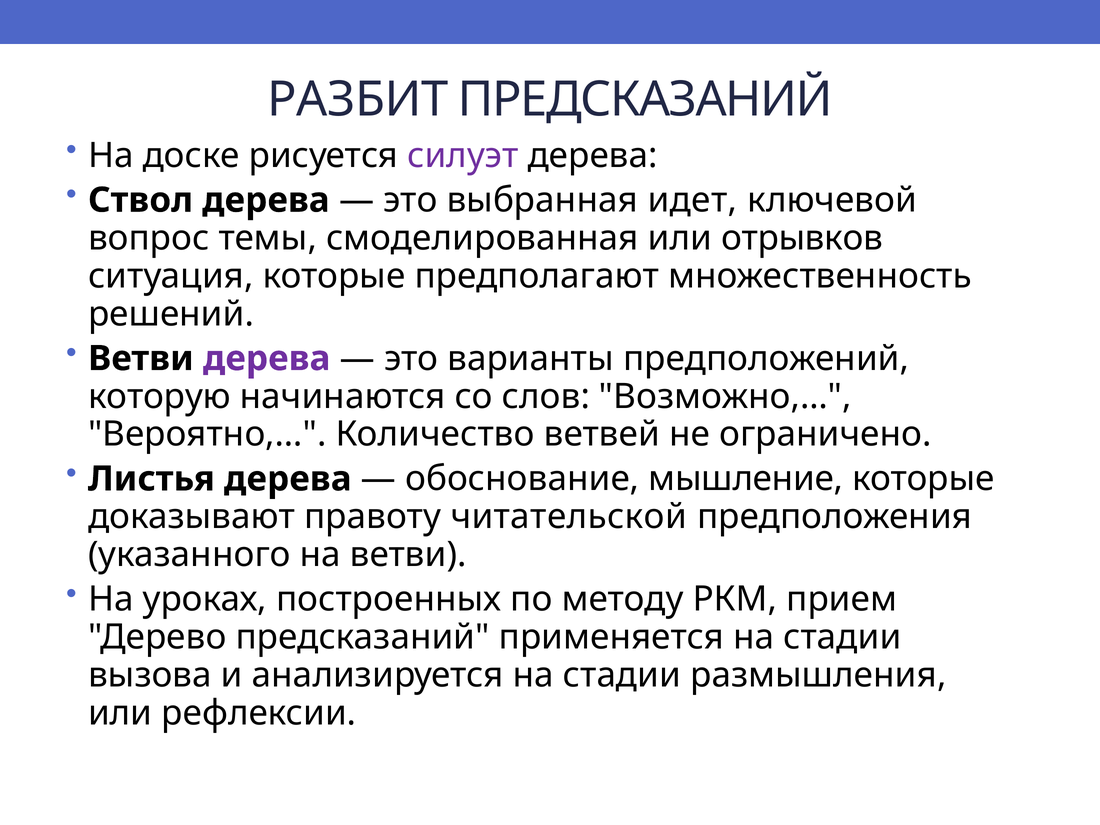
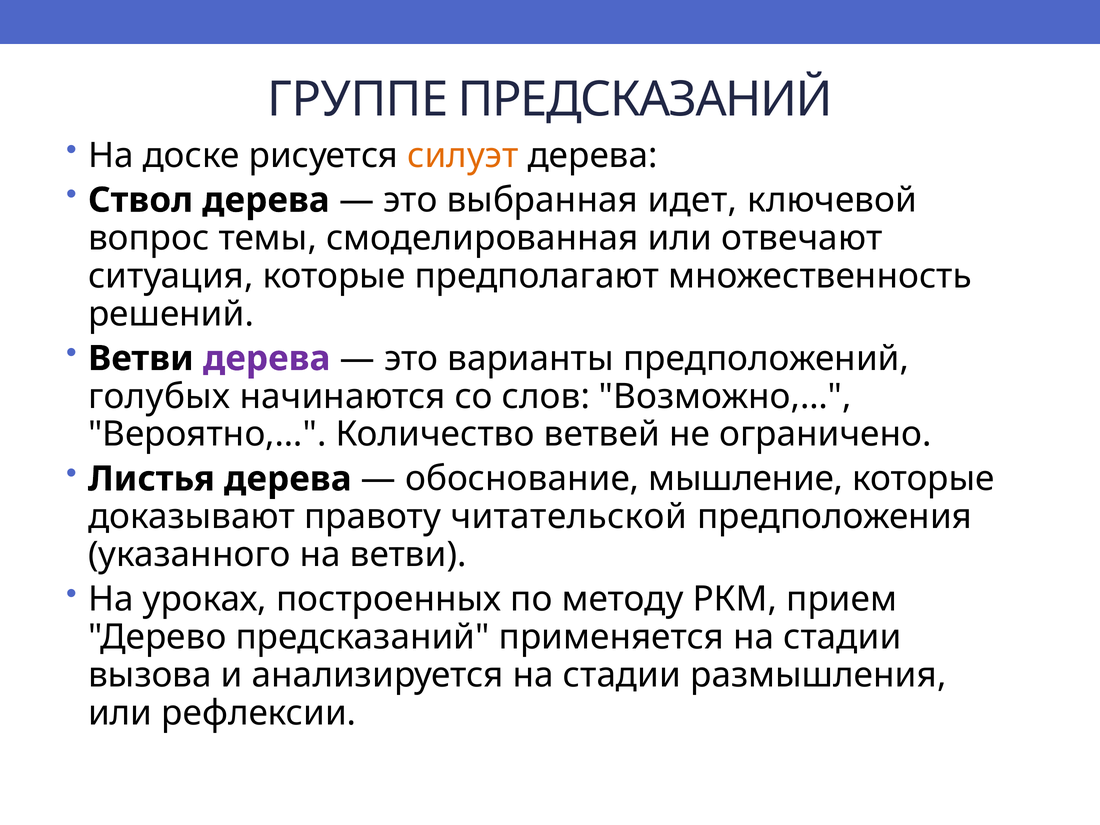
РАЗБИТ: РАЗБИТ -> ГРУППЕ
силуэт colour: purple -> orange
отрывков: отрывков -> отвечают
которую: которую -> голубых
